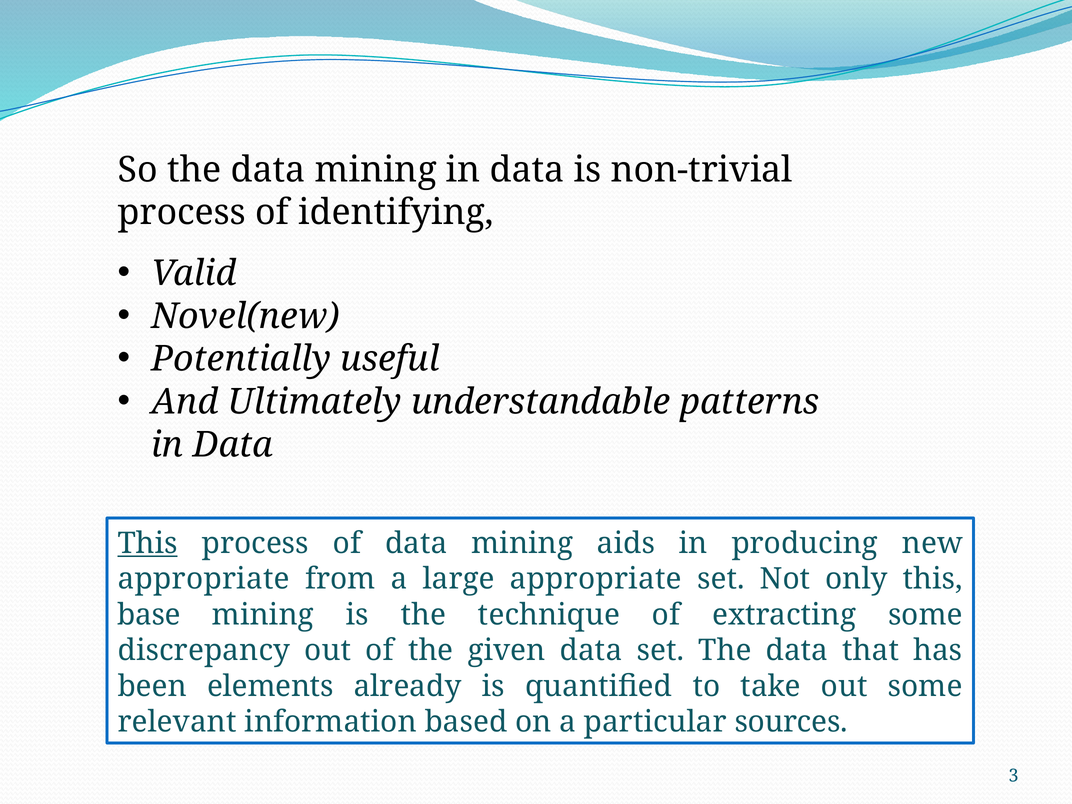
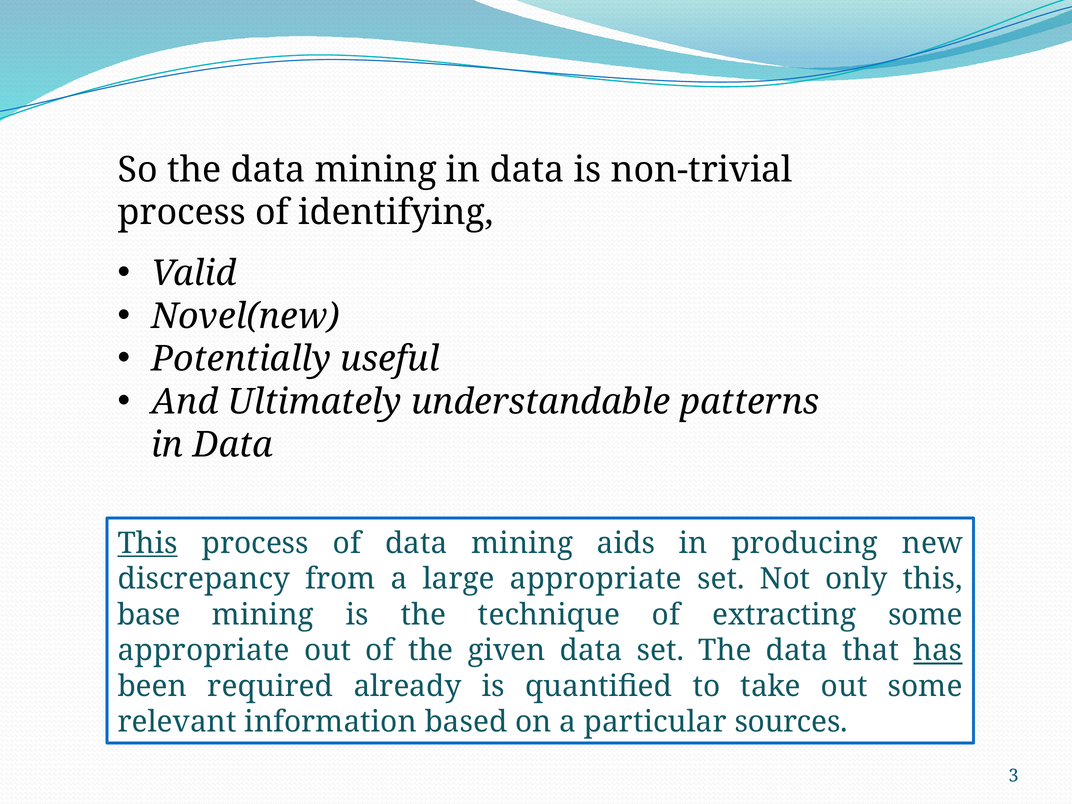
appropriate at (204, 579): appropriate -> discrepancy
discrepancy at (204, 651): discrepancy -> appropriate
has underline: none -> present
elements: elements -> required
